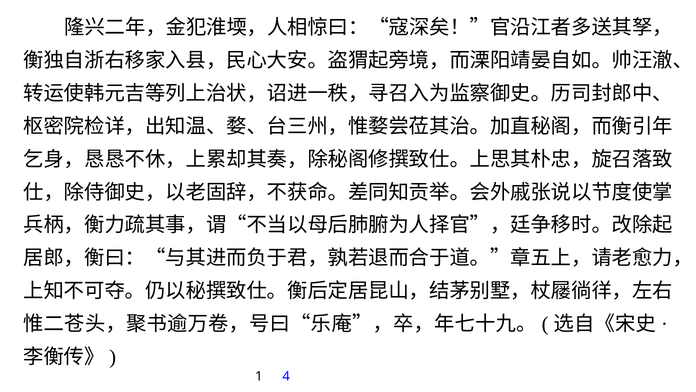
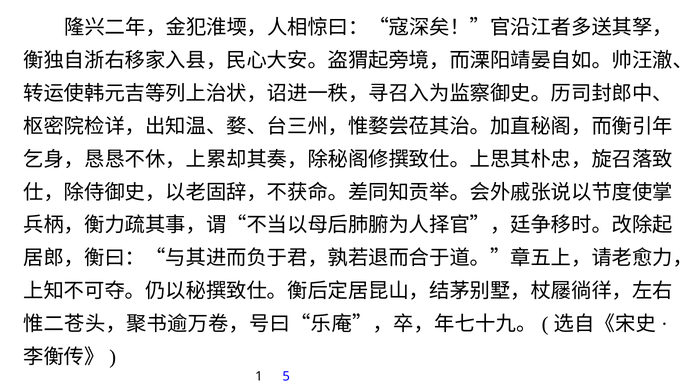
4: 4 -> 5
